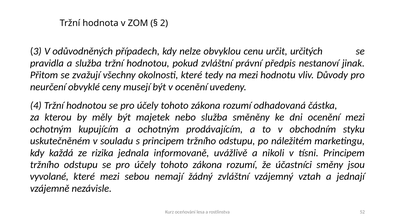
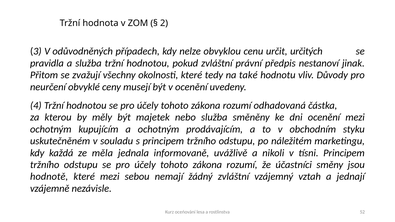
na mezi: mezi -> také
rizika: rizika -> měla
vyvolané: vyvolané -> hodnotě
